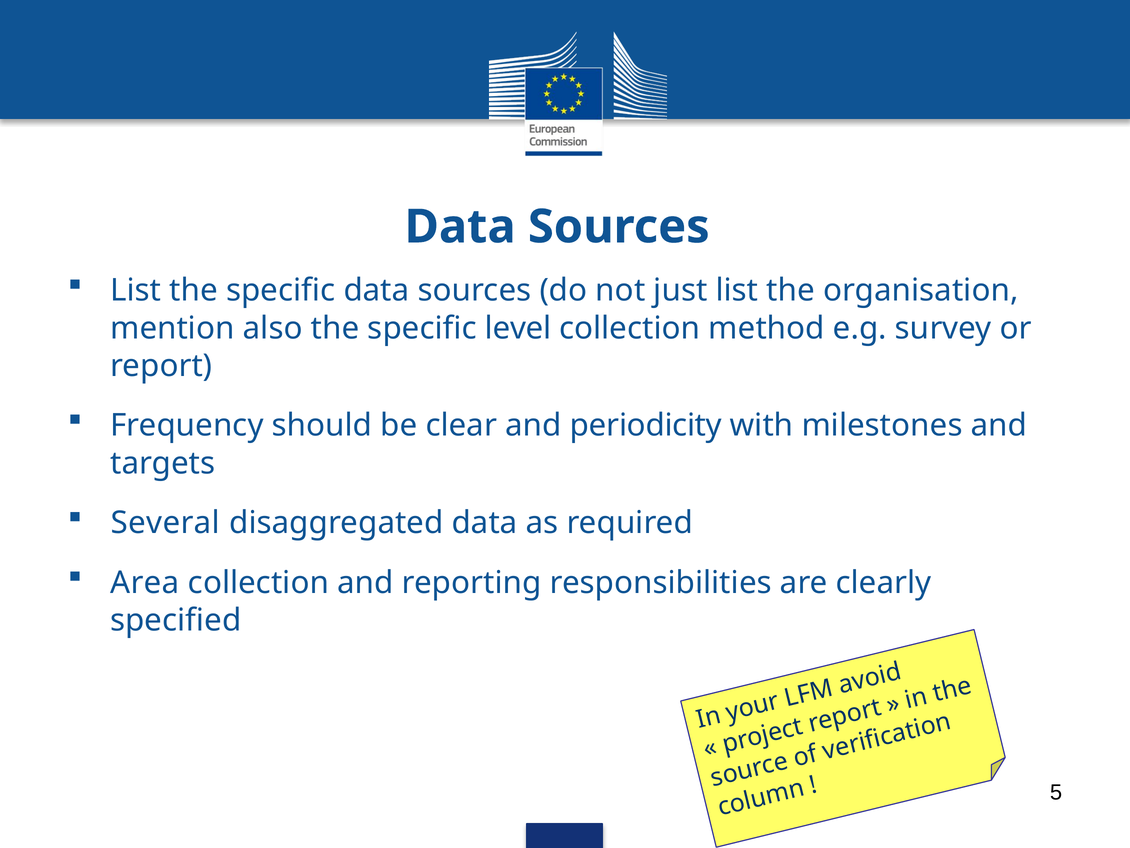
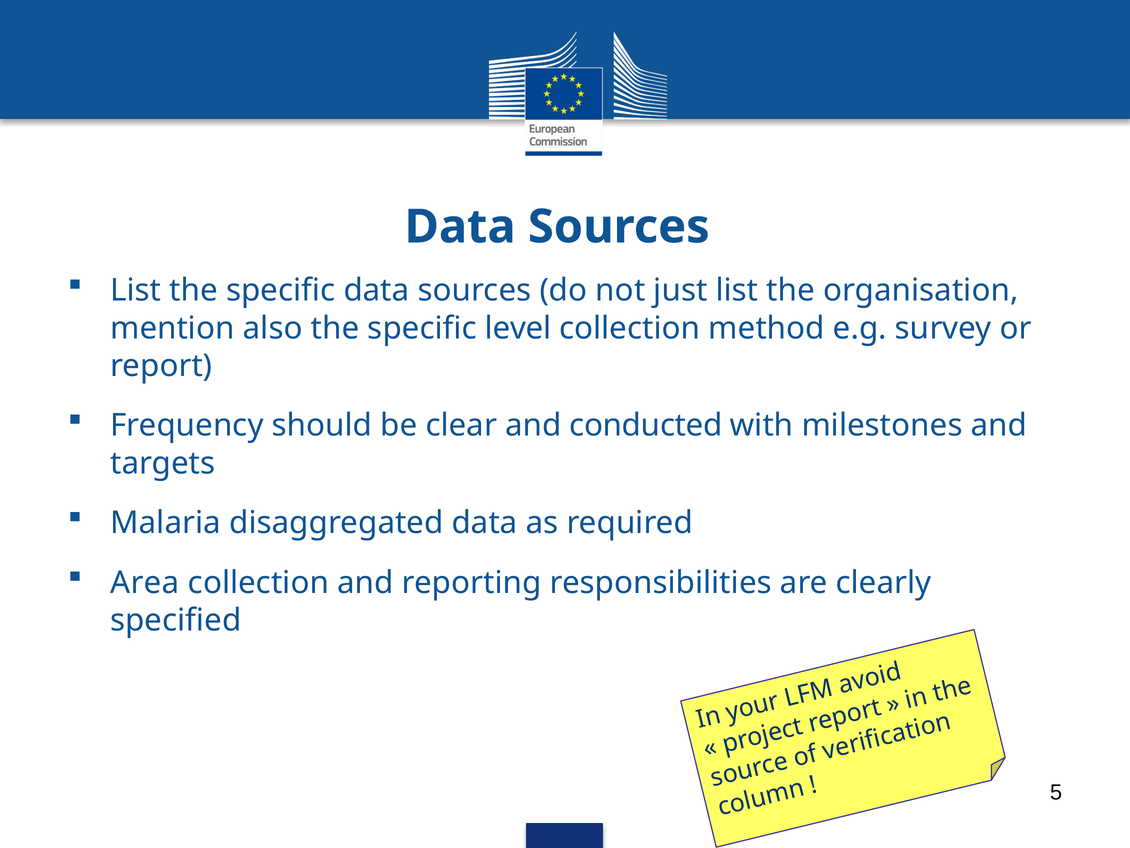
periodicity: periodicity -> conducted
Several: Several -> Malaria
